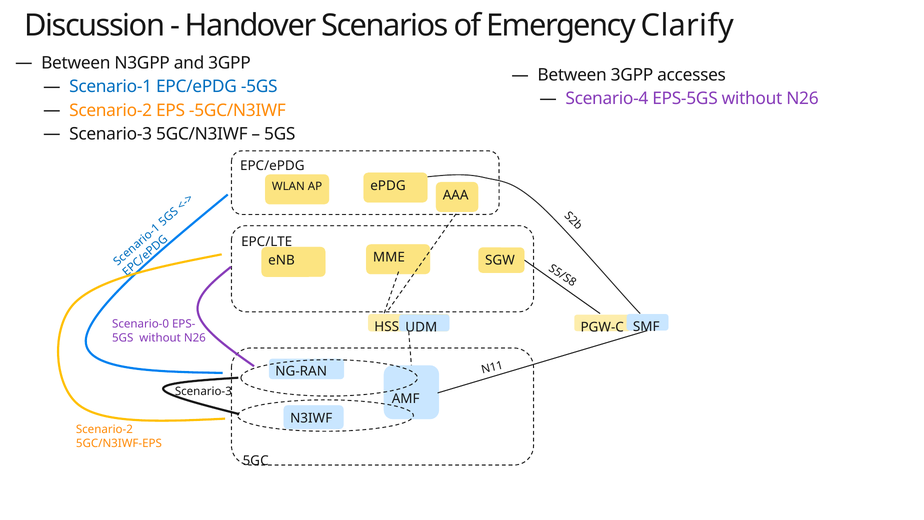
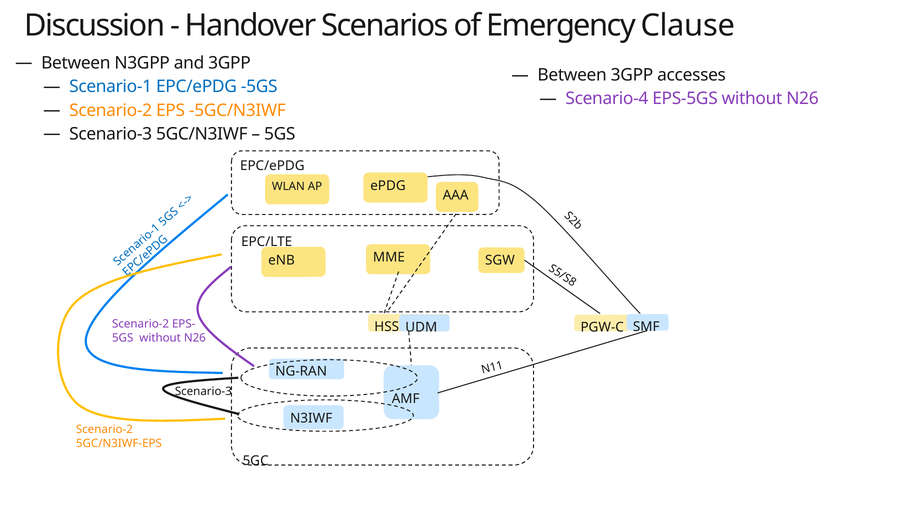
Clarify: Clarify -> Clause
Scenario-0 at (141, 324): Scenario-0 -> Scenario-2
